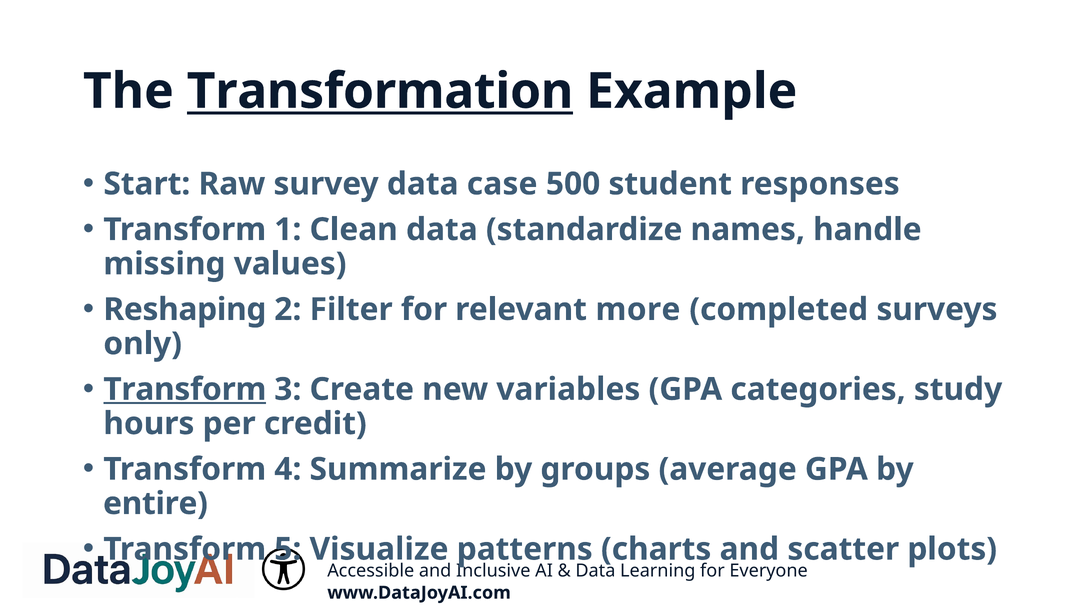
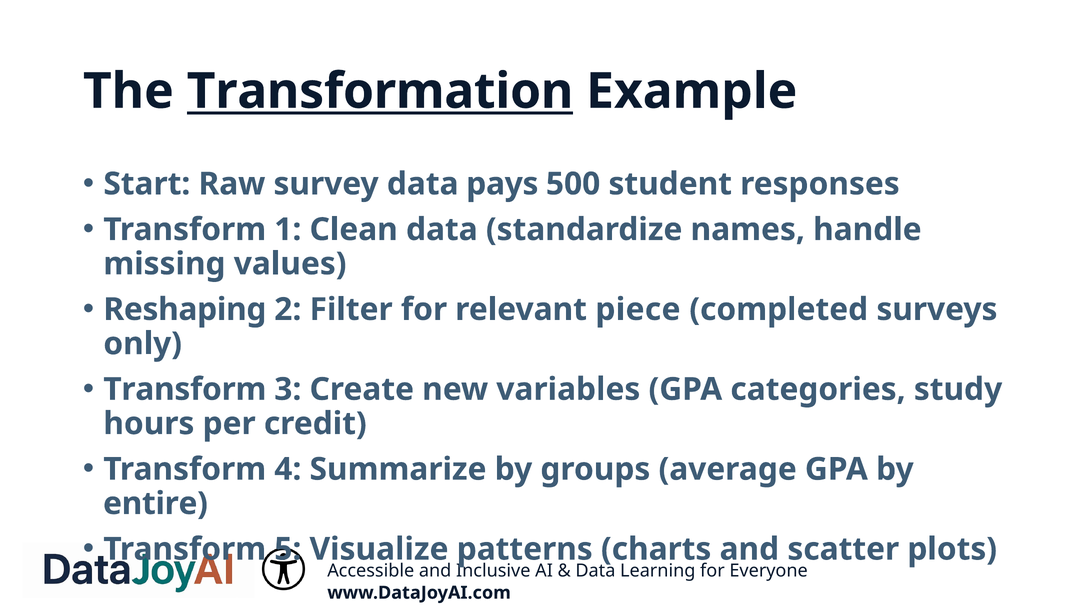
case: case -> pays
more: more -> piece
Transform at (185, 389) underline: present -> none
